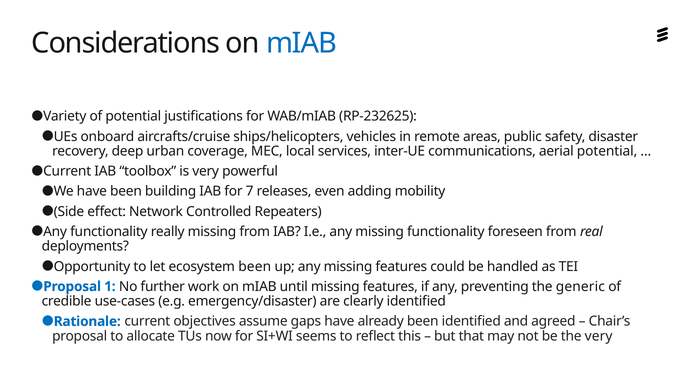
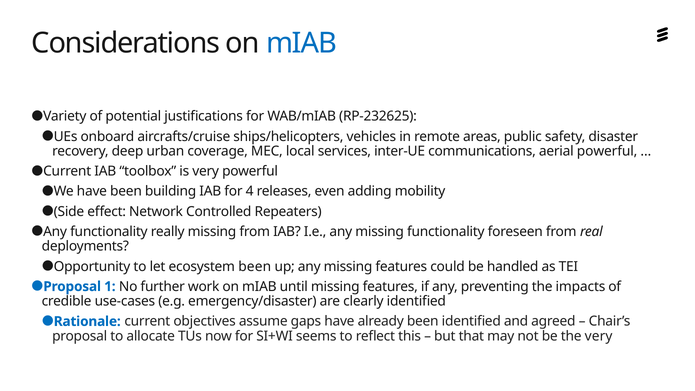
aerial potential: potential -> powerful
7: 7 -> 4
generic: generic -> impacts
